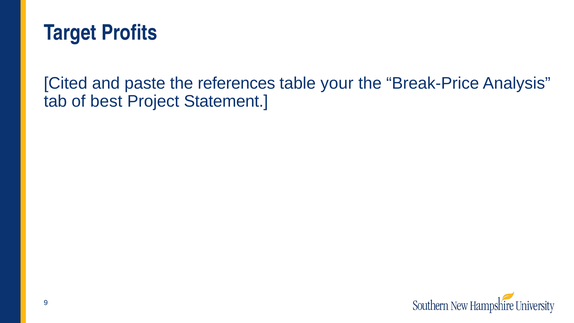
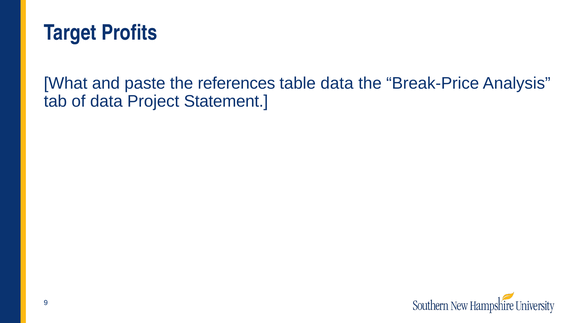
Cited: Cited -> What
table your: your -> data
of best: best -> data
